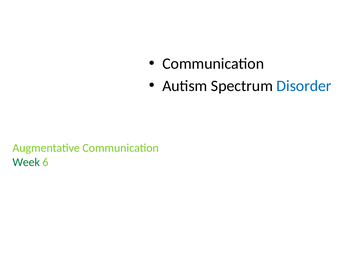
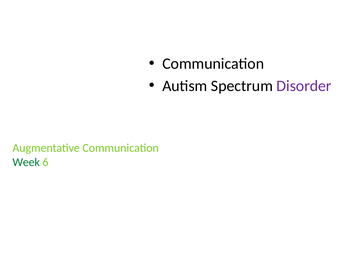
Disorder colour: blue -> purple
